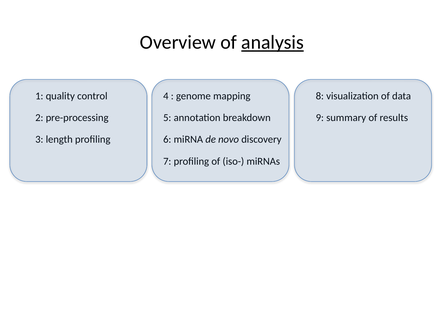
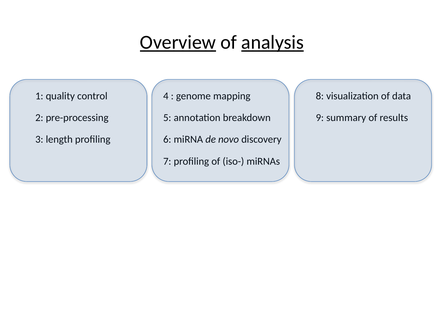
Overview underline: none -> present
